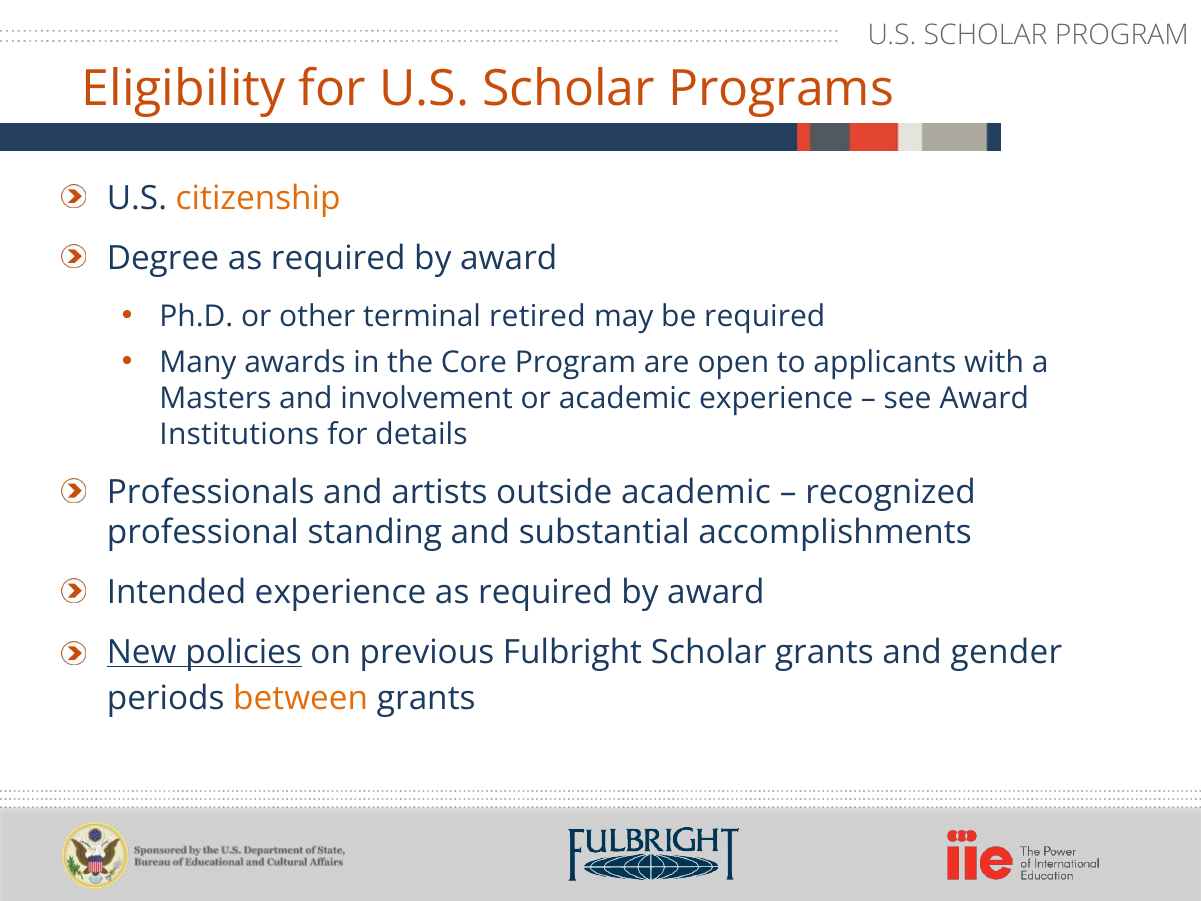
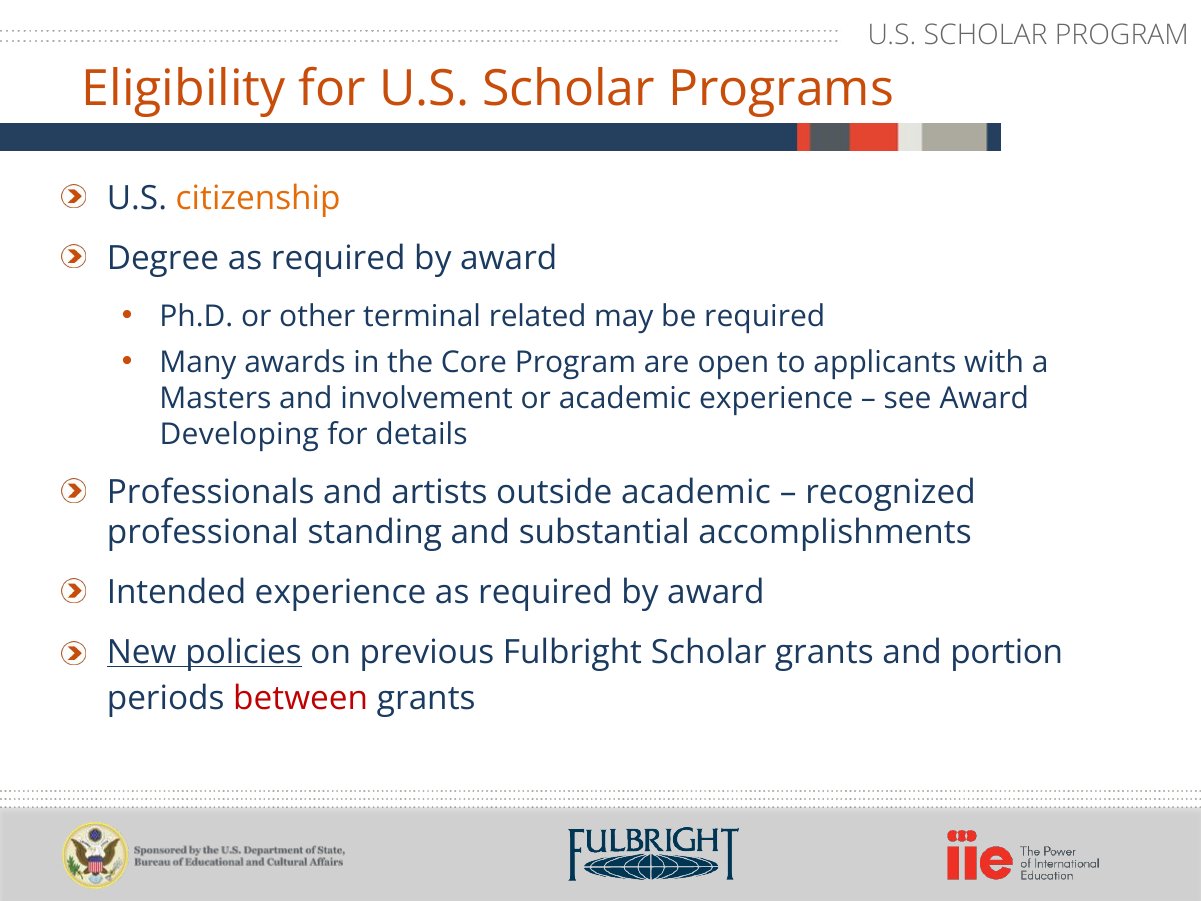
retired: retired -> related
Institutions: Institutions -> Developing
gender: gender -> portion
between colour: orange -> red
